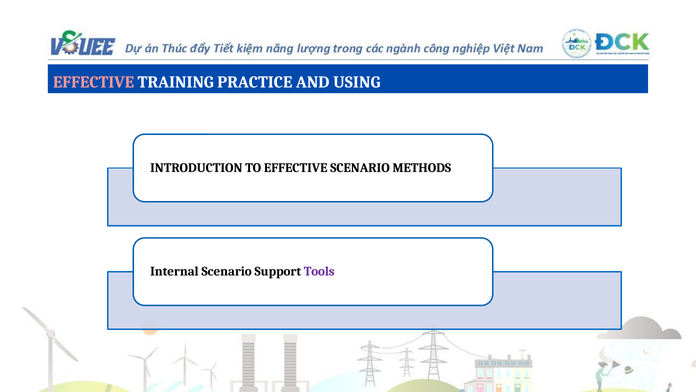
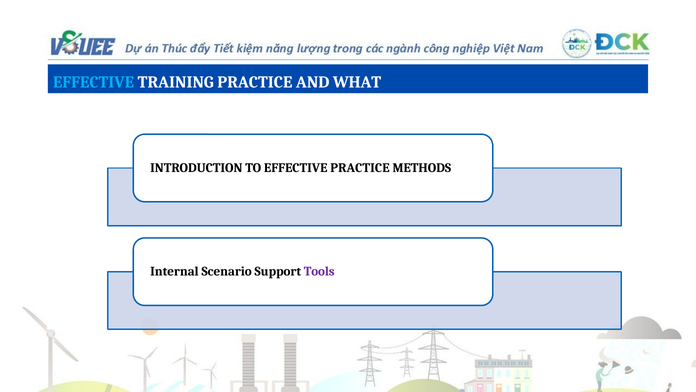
EFFECTIVE at (94, 82) colour: pink -> light blue
USING: USING -> WHAT
EFFECTIVE SCENARIO: SCENARIO -> PRACTICE
